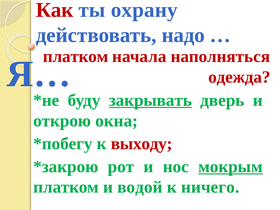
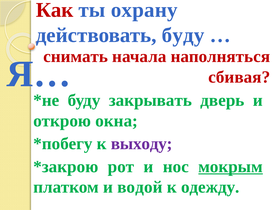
действовать надо: надо -> буду
платком at (76, 57): платком -> снимать
одежда: одежда -> сбивая
закрывать underline: present -> none
выходу colour: red -> purple
ничего: ничего -> одежду
